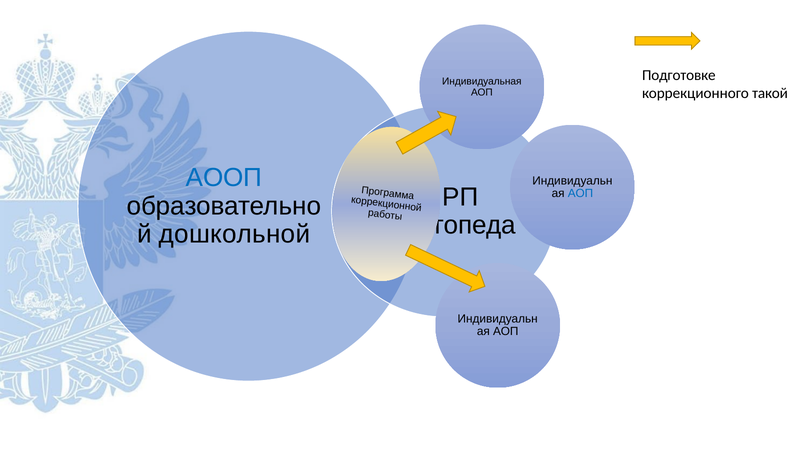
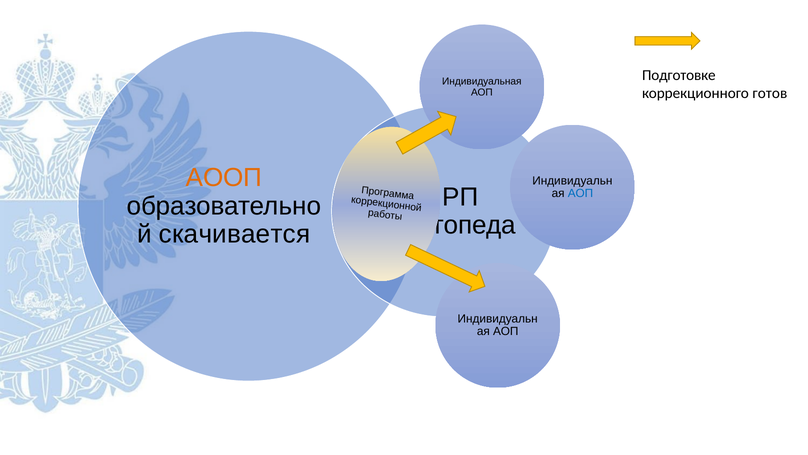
такой: такой -> готов
АООП colour: blue -> orange
дошкольной: дошкольной -> скачивается
